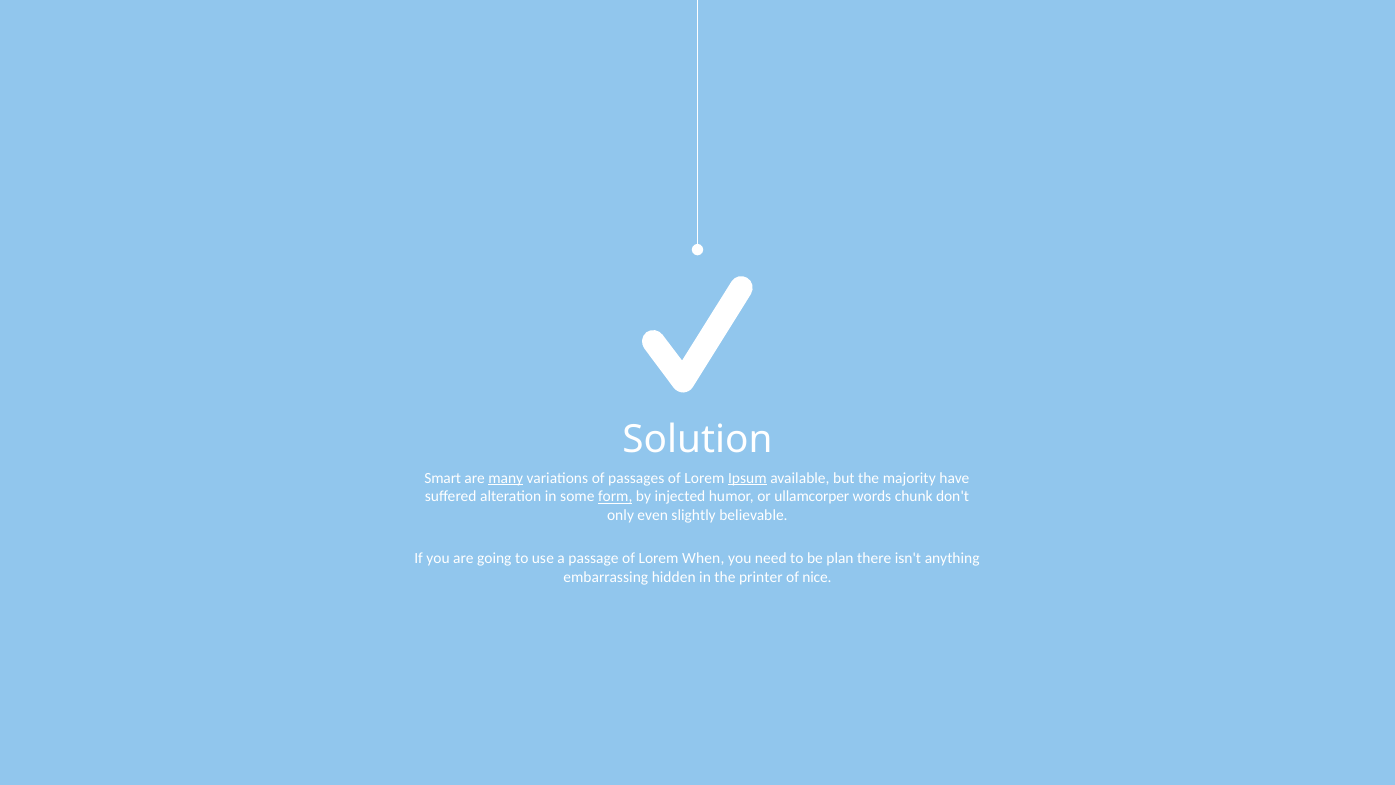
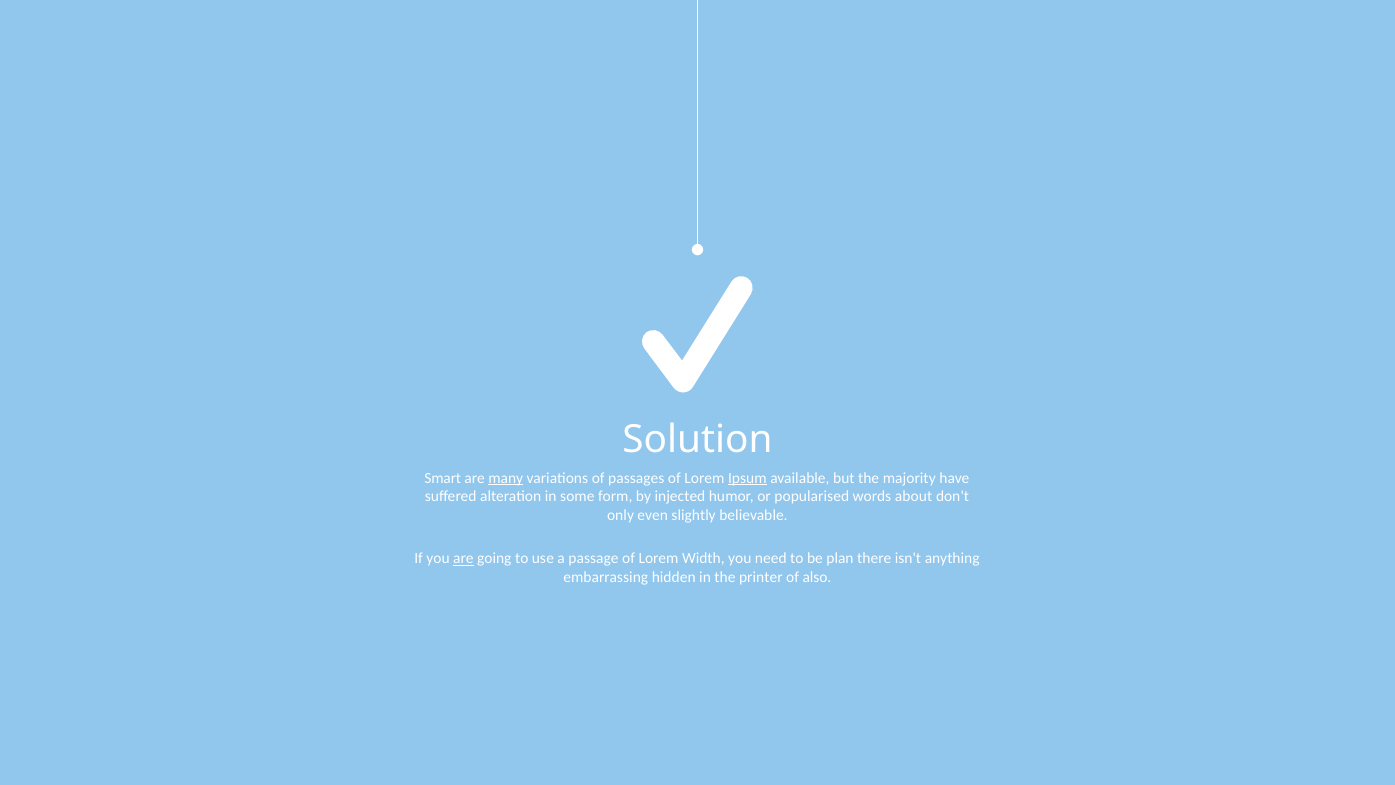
form underline: present -> none
ullamcorper: ullamcorper -> popularised
chunk: chunk -> about
are at (463, 558) underline: none -> present
When: When -> Width
nice: nice -> also
